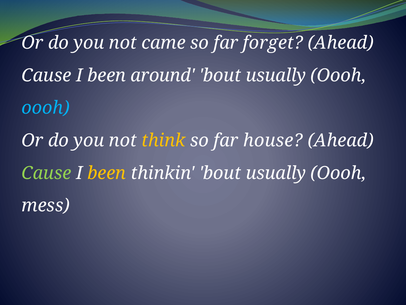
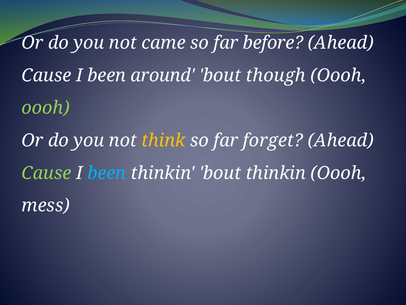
forget: forget -> before
usually at (276, 75): usually -> though
oooh at (46, 108) colour: light blue -> light green
house: house -> forget
been at (107, 173) colour: yellow -> light blue
thinkin bout usually: usually -> thinkin
